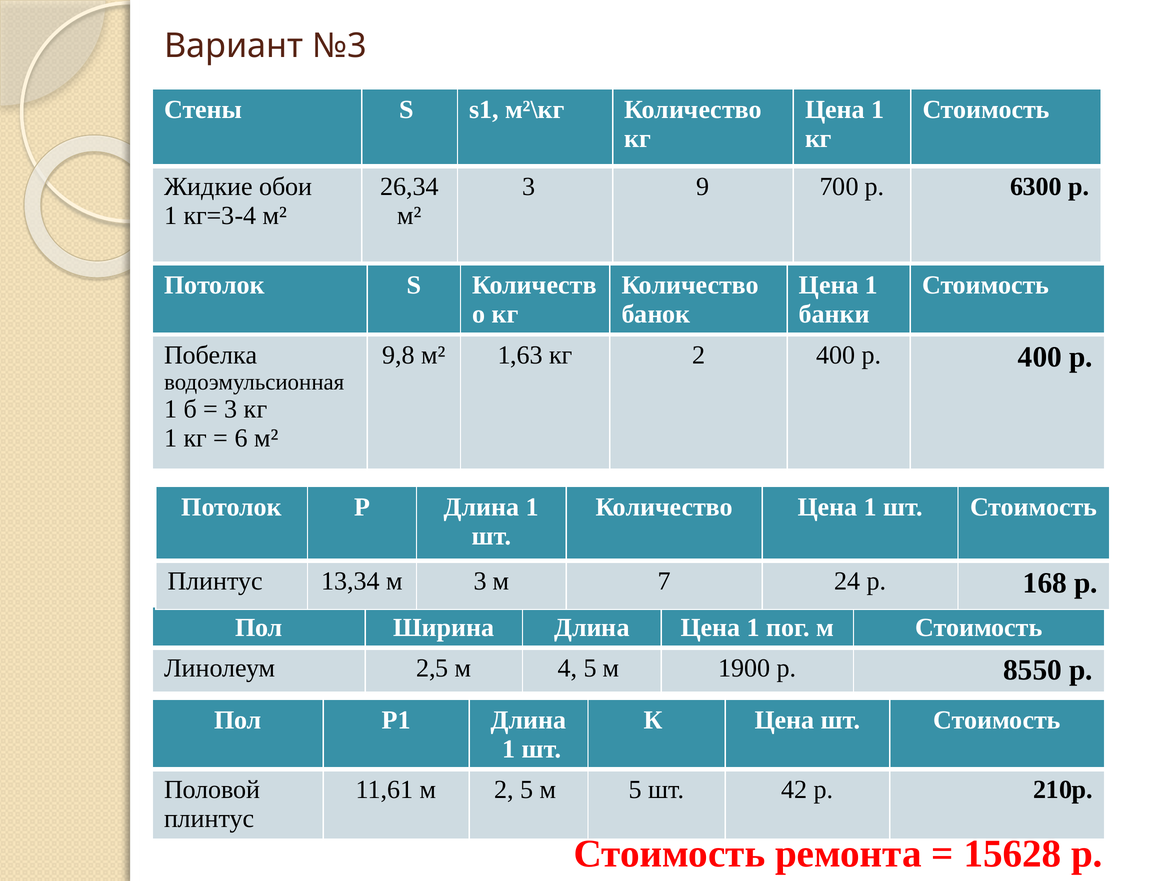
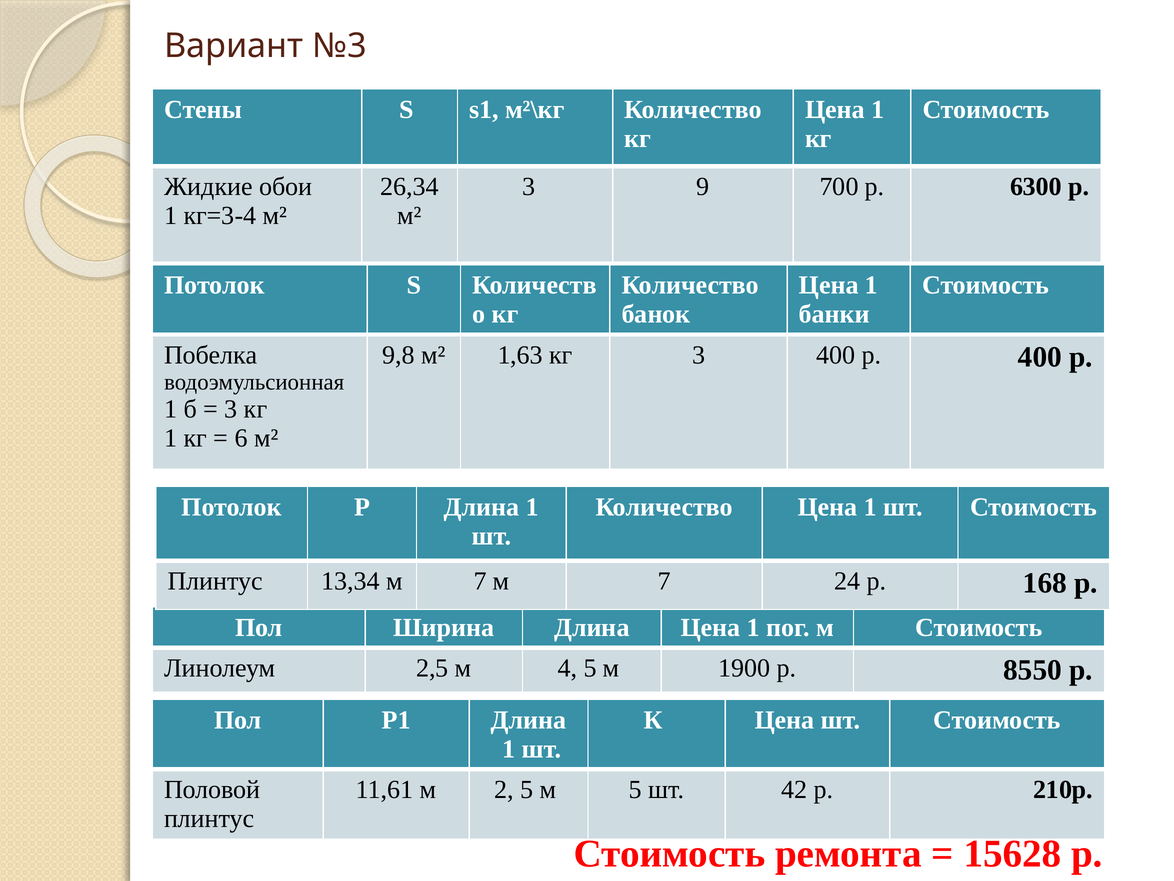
кг 2: 2 -> 3
13,34 м 3: 3 -> 7
